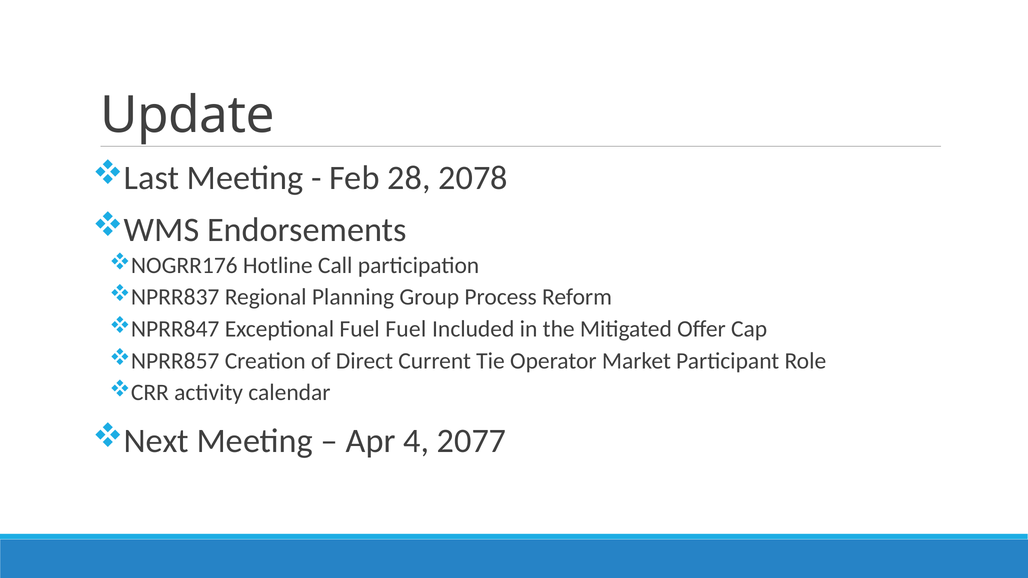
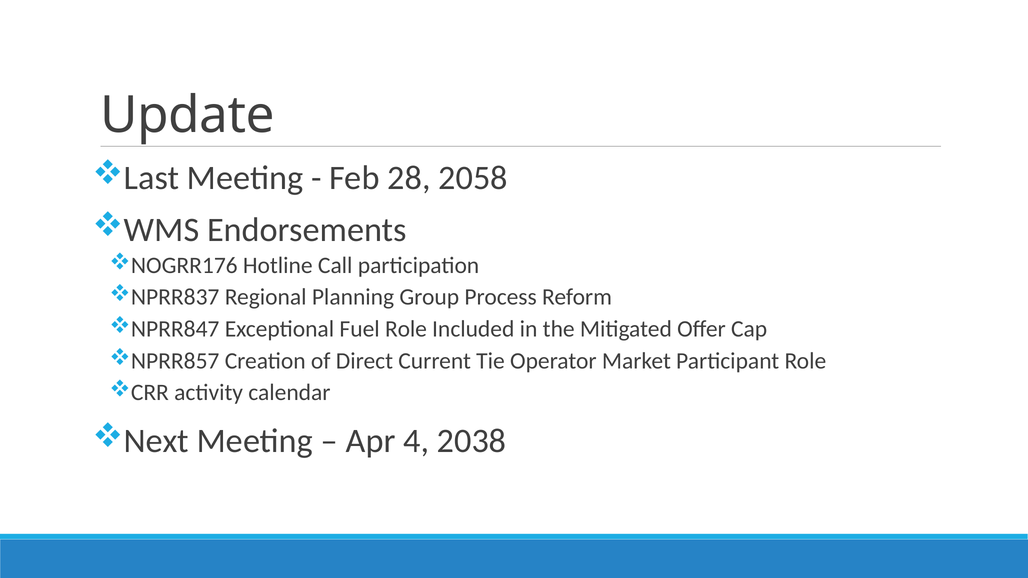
2078: 2078 -> 2058
Fuel Fuel: Fuel -> Role
2077: 2077 -> 2038
